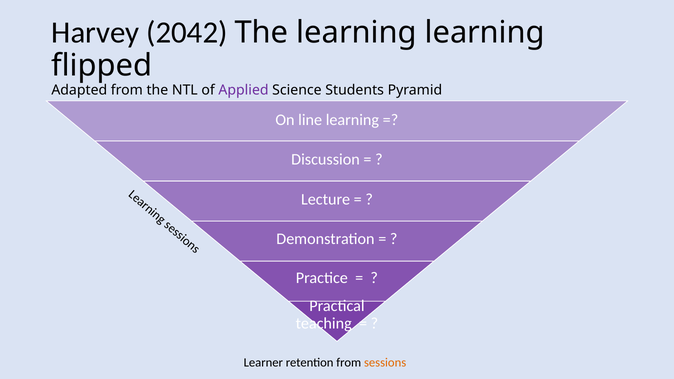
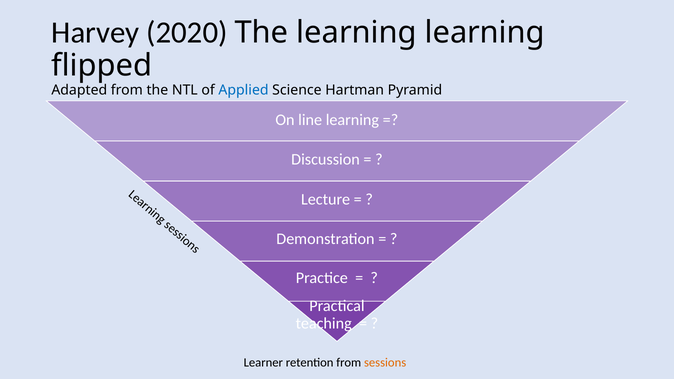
2042: 2042 -> 2020
Applied colour: purple -> blue
Students: Students -> Hartman
